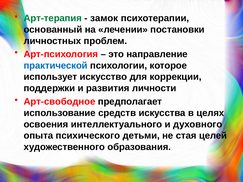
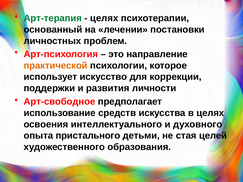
замок at (104, 18): замок -> целях
практической colour: blue -> orange
психического: психического -> пристального
